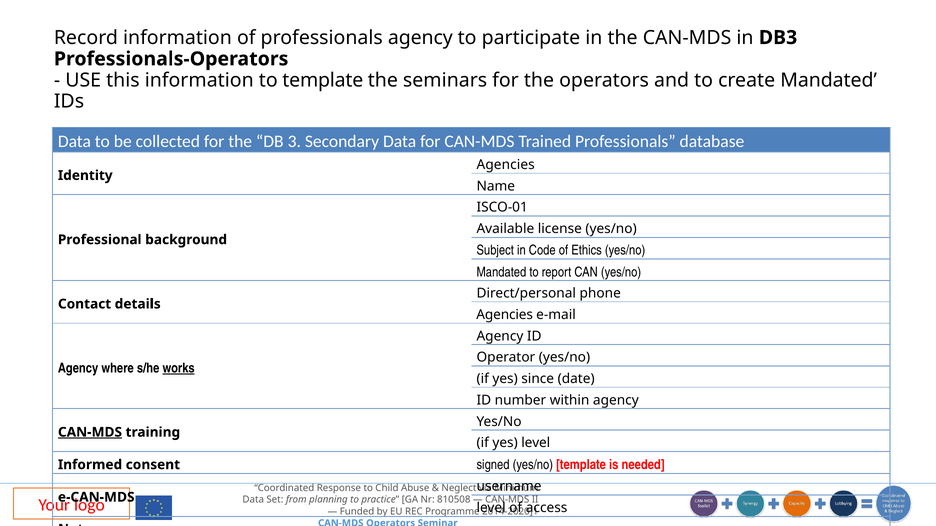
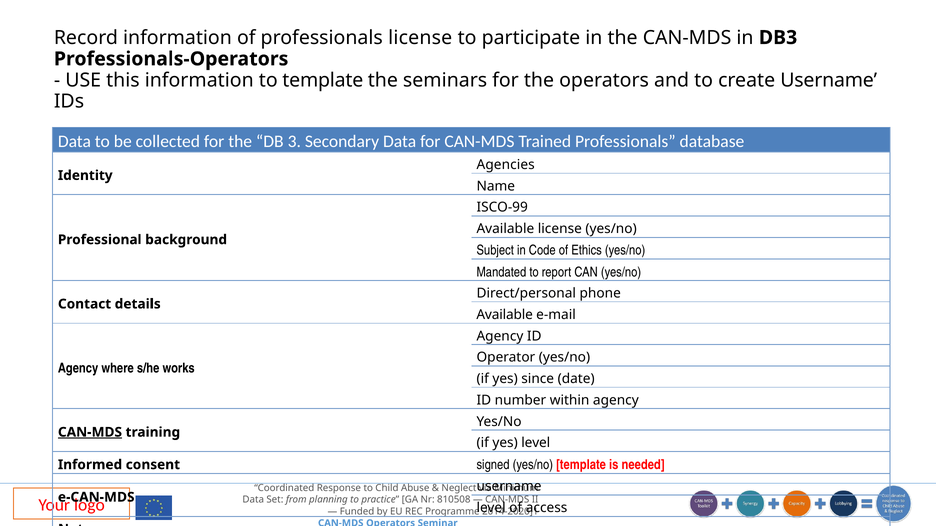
professionals agency: agency -> license
create Mandated: Mandated -> Username
ISCO-01: ISCO-01 -> ISCO-99
Agencies at (505, 315): Agencies -> Available
works underline: present -> none
